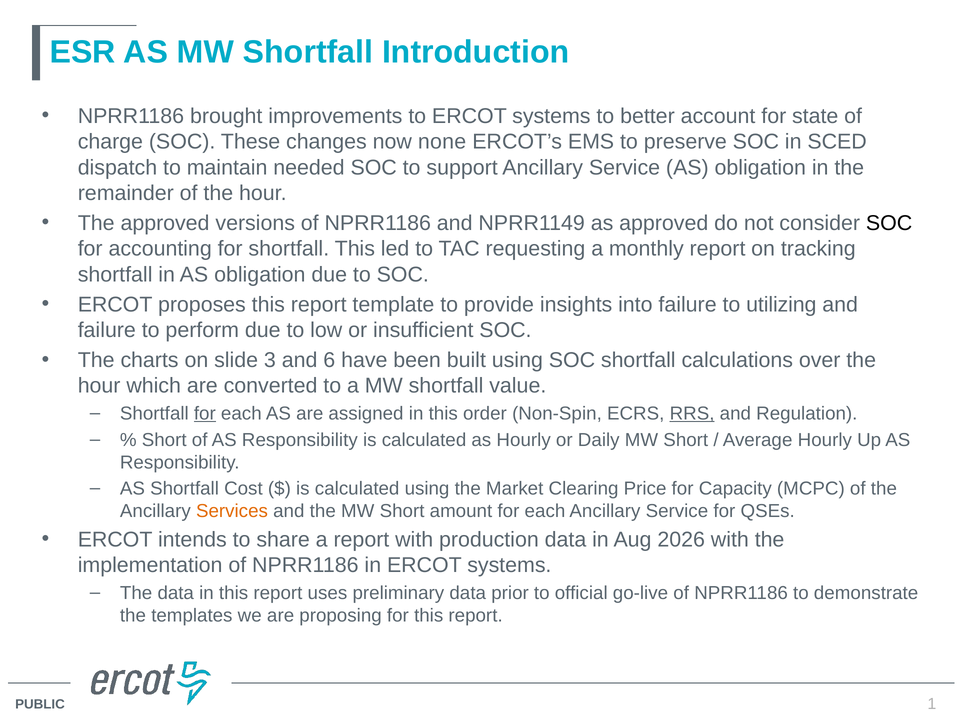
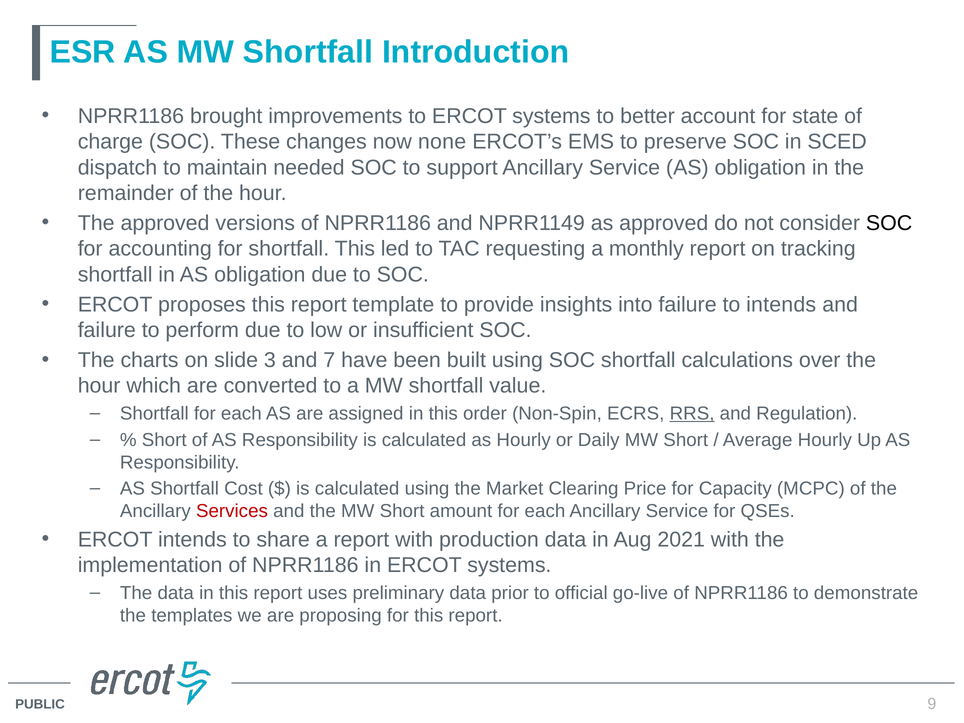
to utilizing: utilizing -> intends
6: 6 -> 7
for at (205, 414) underline: present -> none
Services colour: orange -> red
2026: 2026 -> 2021
1: 1 -> 9
